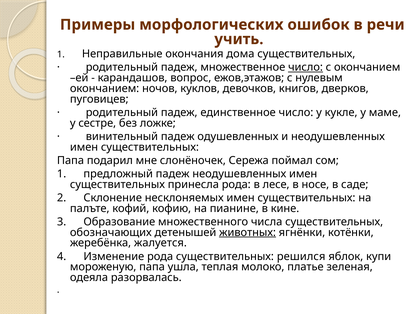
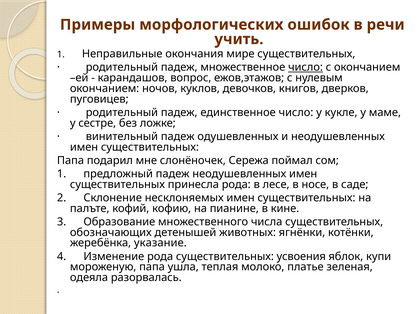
дома: дома -> мире
животных underline: present -> none
жалуется: жалуется -> указание
решился: решился -> усвоения
